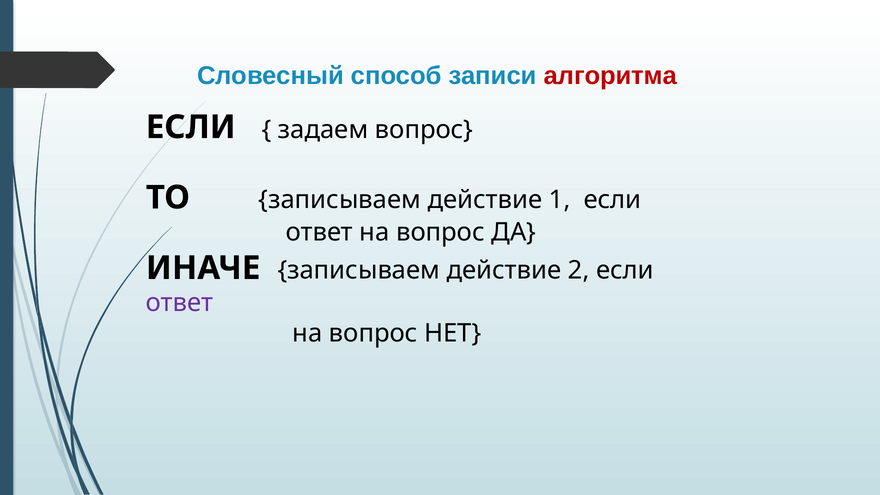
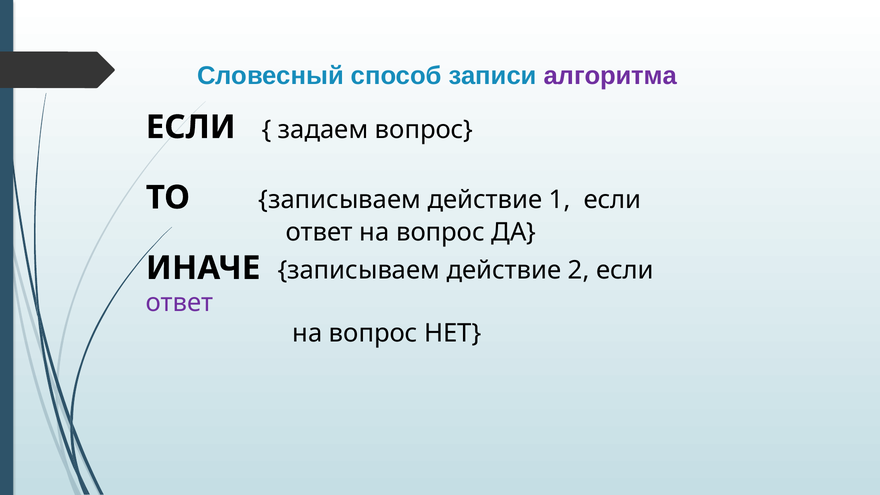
алгоритма colour: red -> purple
